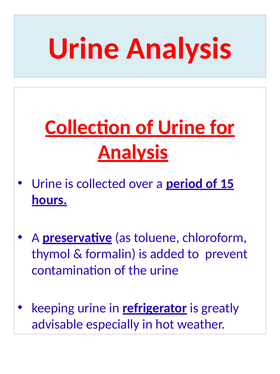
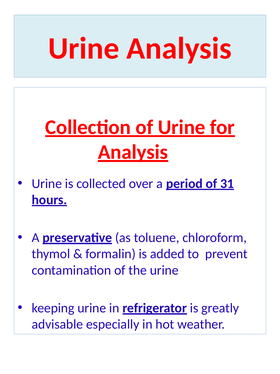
15: 15 -> 31
